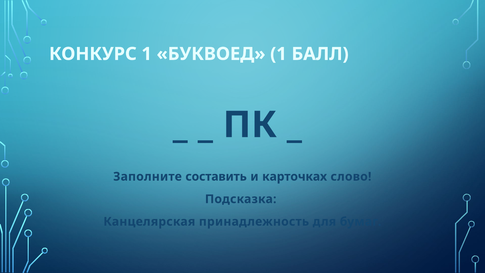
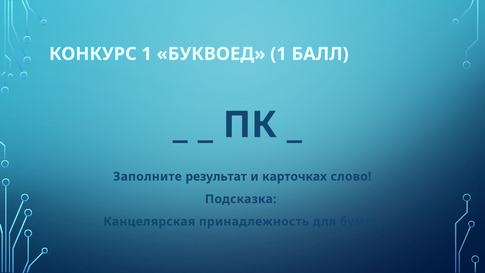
составить: составить -> результат
